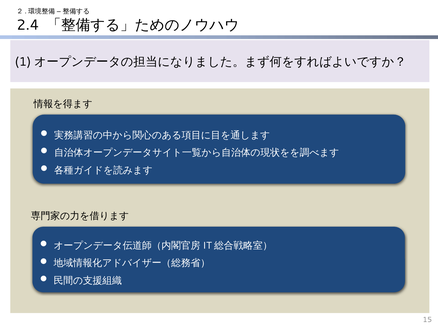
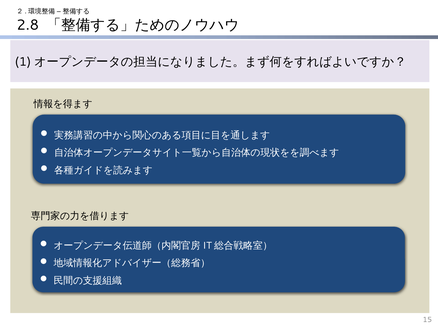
2.4: 2.4 -> 2.8
